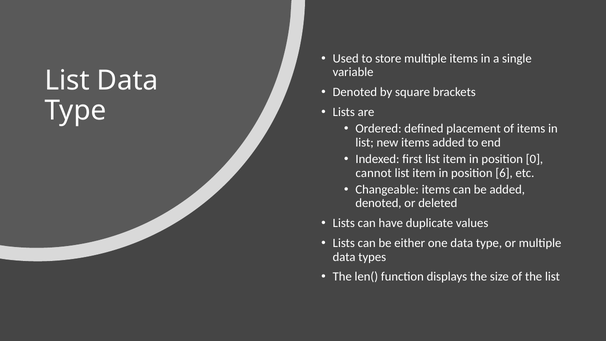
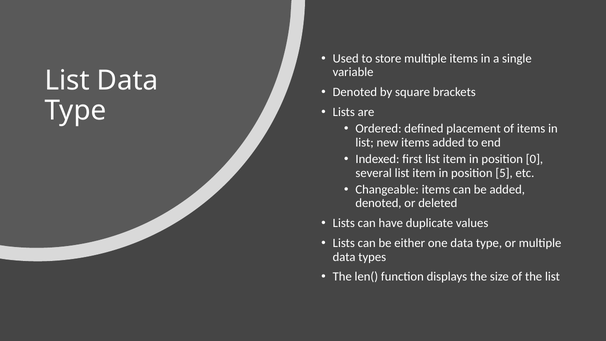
cannot: cannot -> several
6: 6 -> 5
